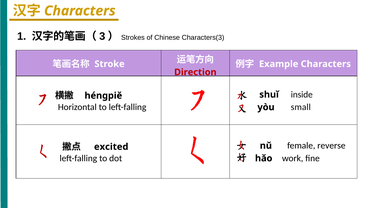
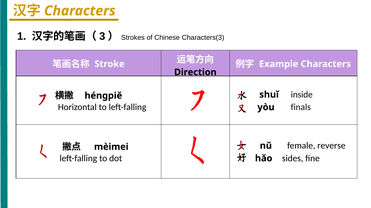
Direction colour: red -> black
small: small -> finals
excited: excited -> mèimei
work: work -> sides
